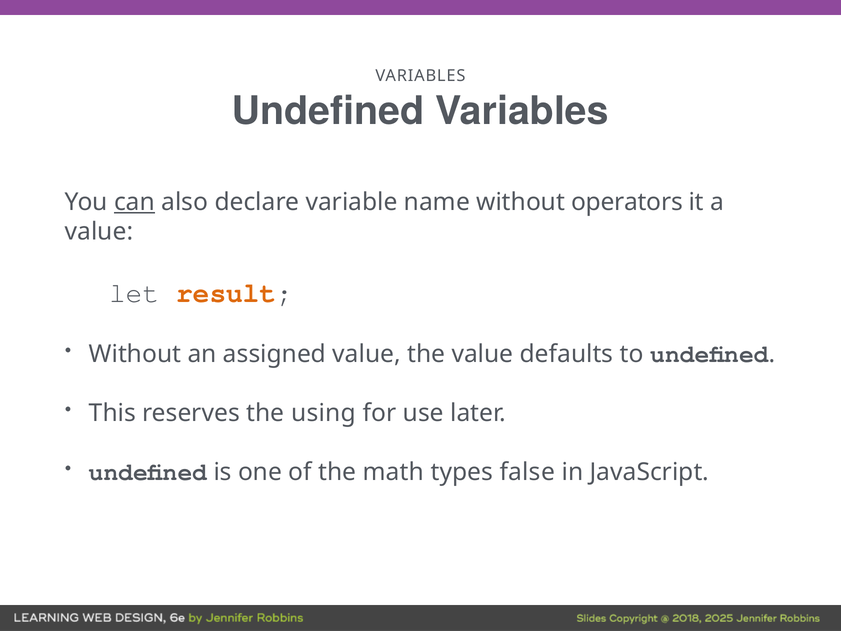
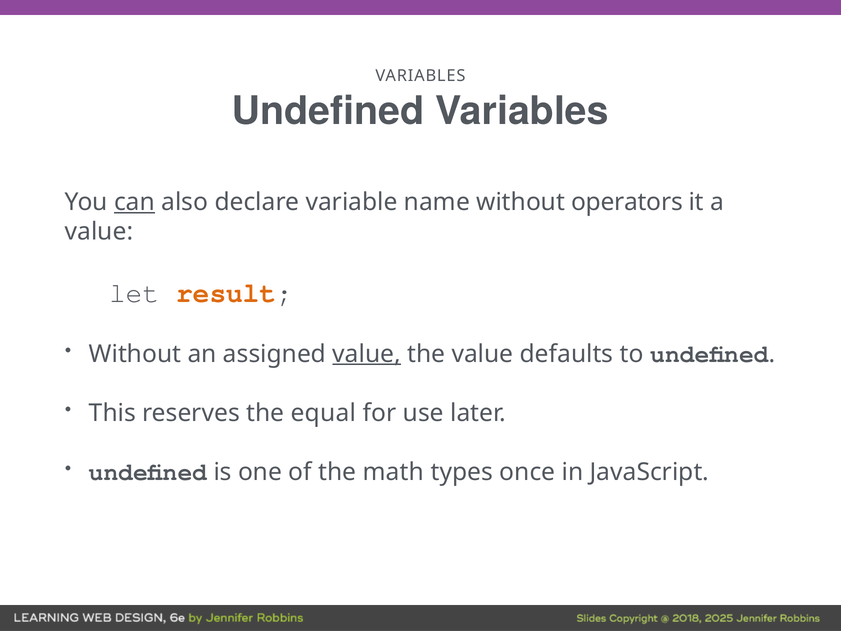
value at (367, 354) underline: none -> present
using: using -> equal
false: false -> once
